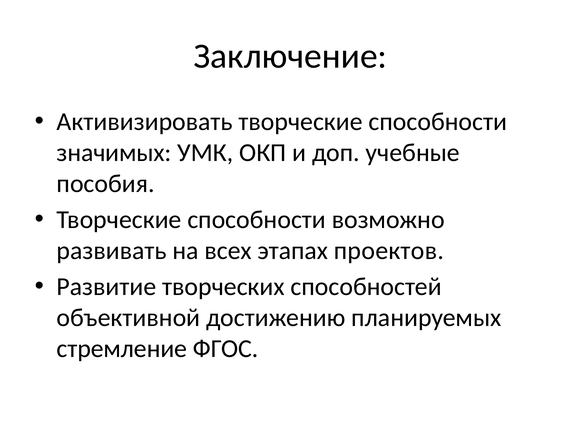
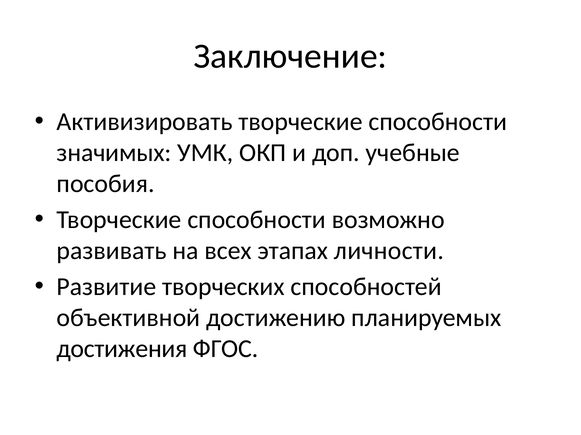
проектов: проектов -> личности
стремление: стремление -> достижения
